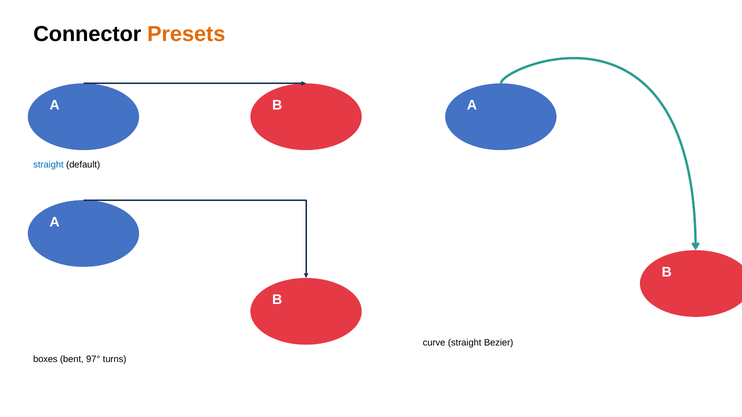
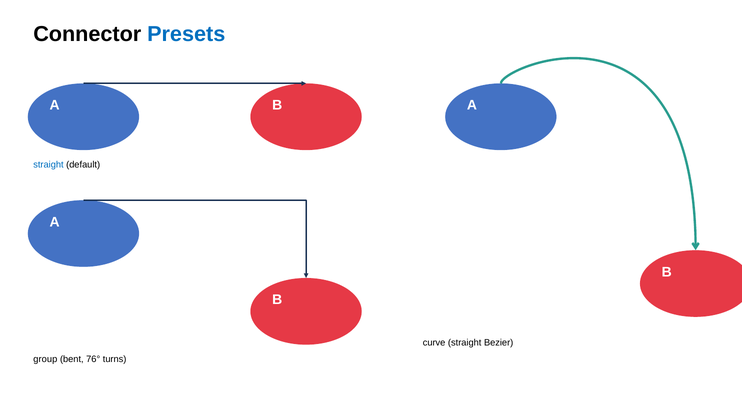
Presets colour: orange -> blue
boxes: boxes -> group
97°: 97° -> 76°
